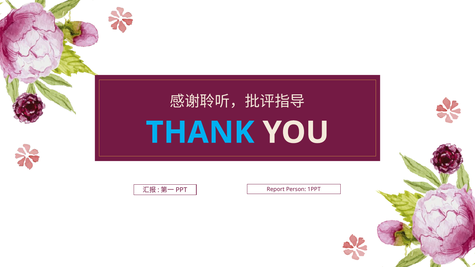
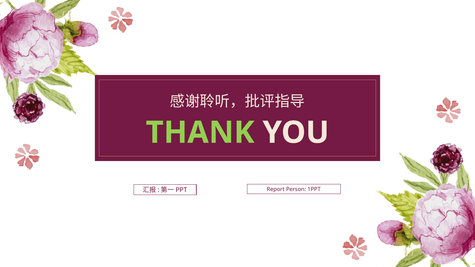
THANK colour: light blue -> light green
